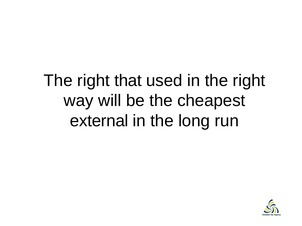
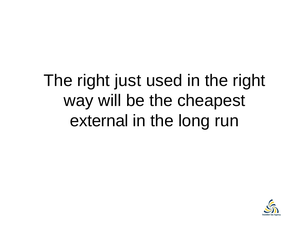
that: that -> just
